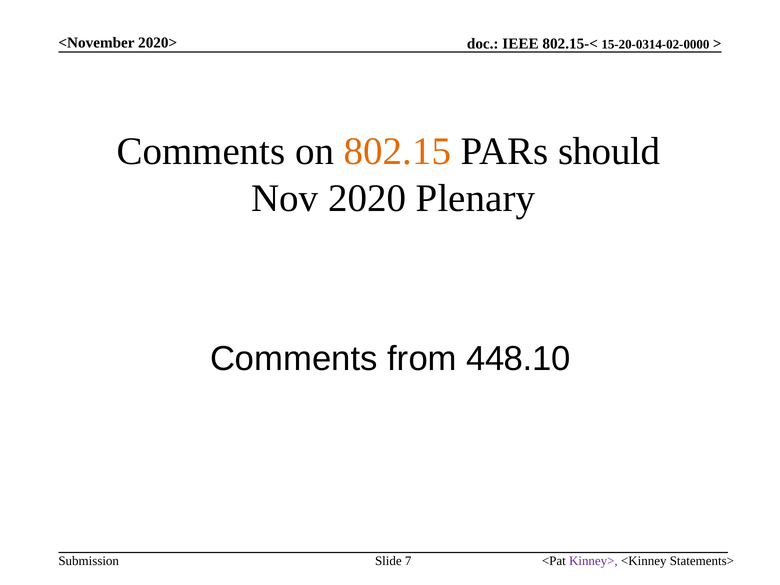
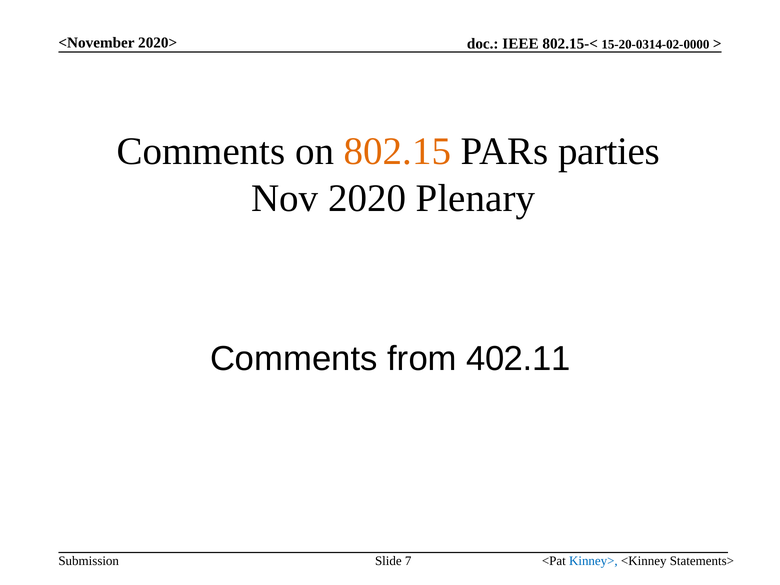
should: should -> parties
448.10: 448.10 -> 402.11
Kinney> colour: purple -> blue
